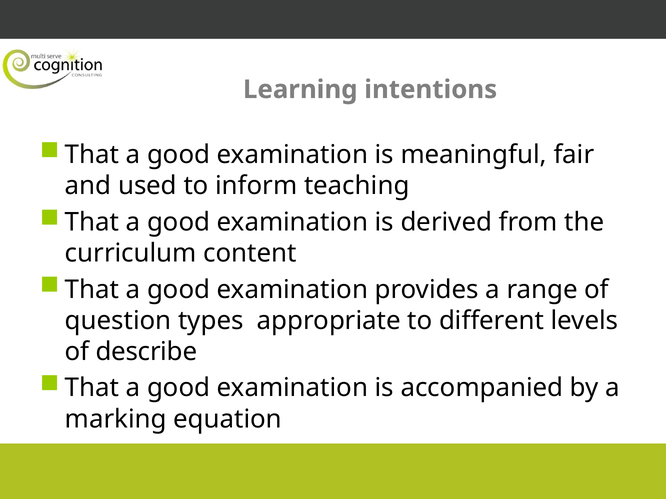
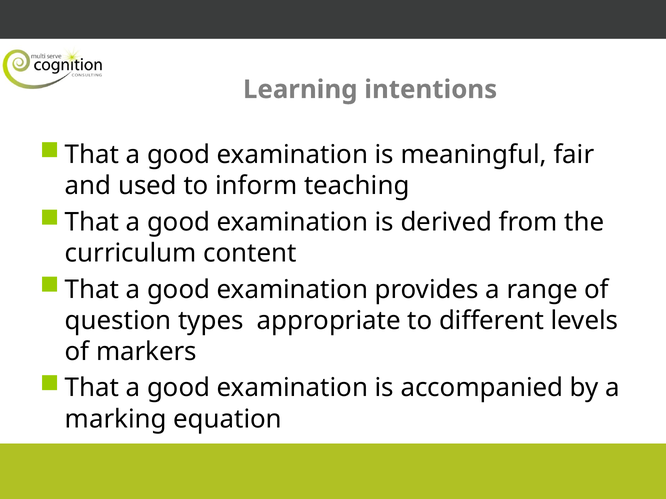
describe: describe -> markers
